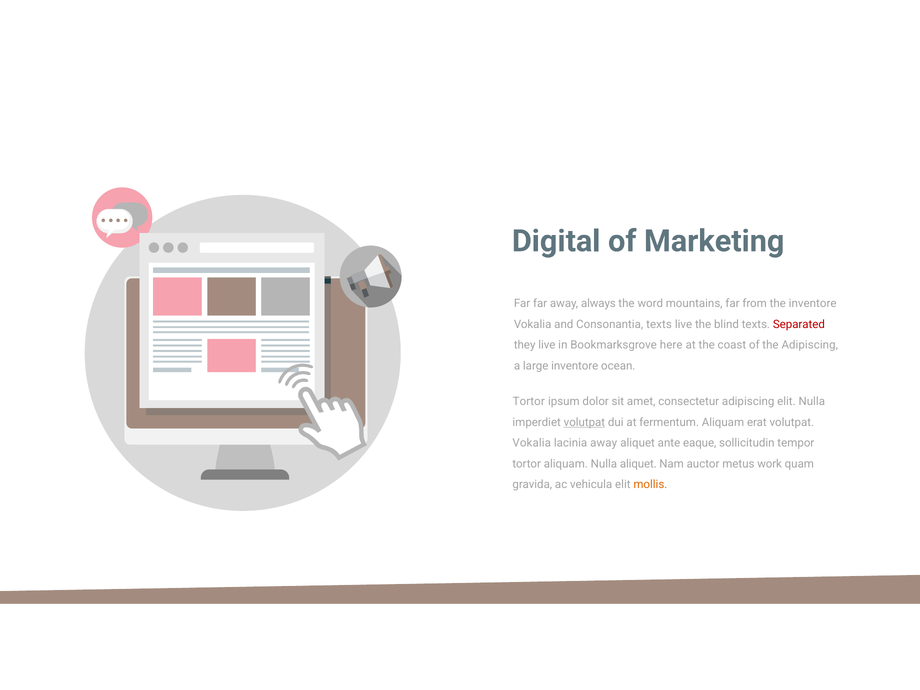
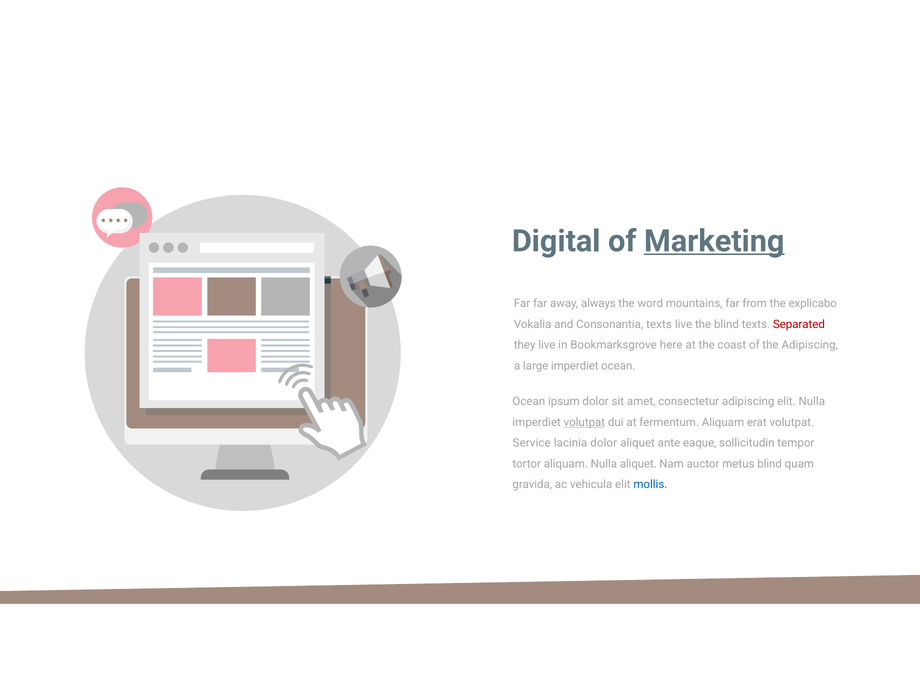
Marketing underline: none -> present
the inventore: inventore -> explicabo
large inventore: inventore -> imperdiet
Tortor at (529, 402): Tortor -> Ocean
Vokalia at (532, 443): Vokalia -> Service
lacinia away: away -> dolor
metus work: work -> blind
mollis colour: orange -> blue
